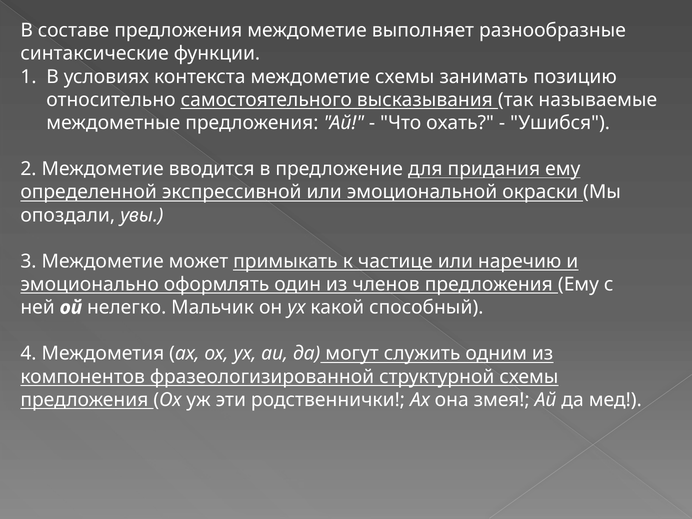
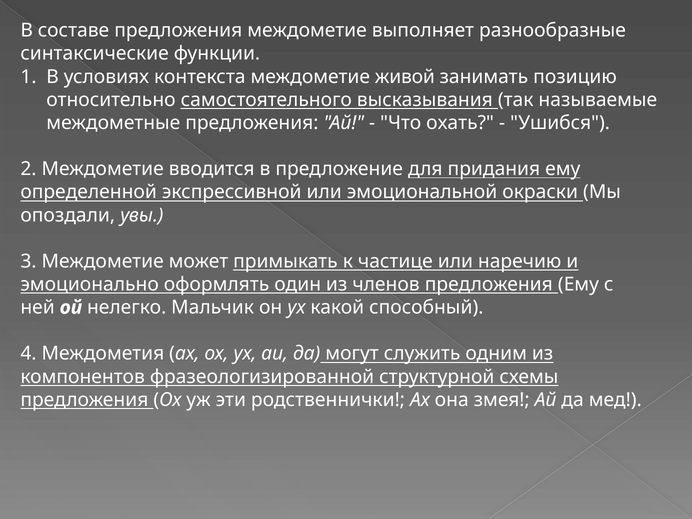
междометие схемы: схемы -> живой
